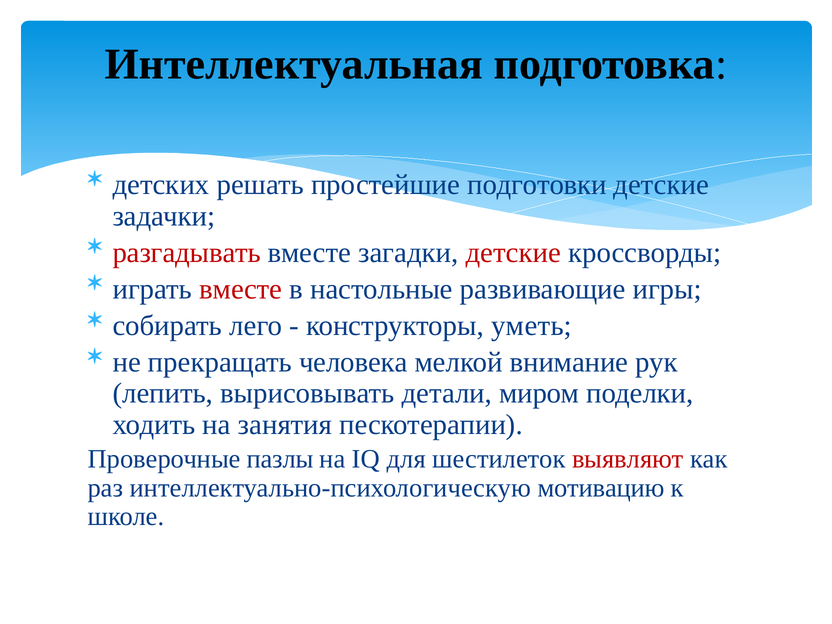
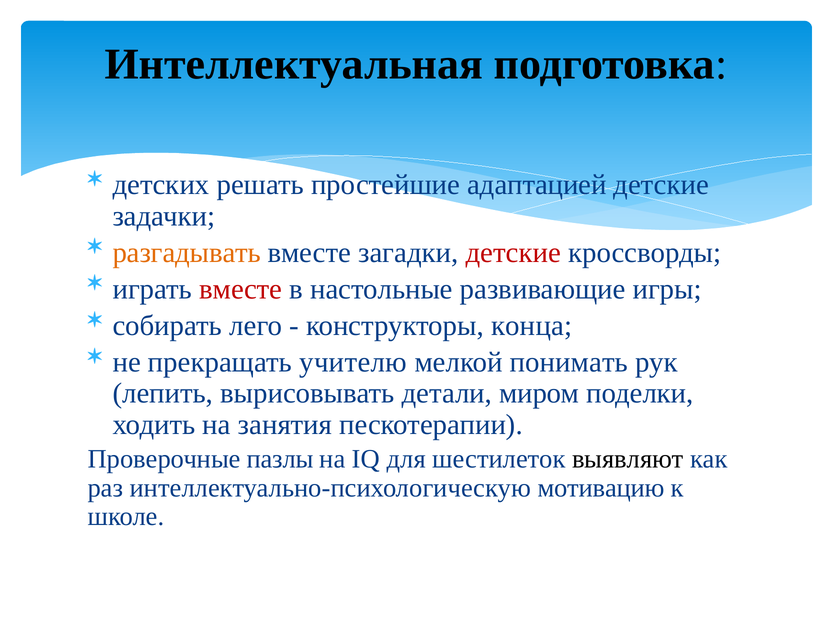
подготовки: подготовки -> адаптацией
разгадывать colour: red -> orange
уметь: уметь -> конца
человека: человека -> учителю
внимание: внимание -> понимать
выявляют colour: red -> black
